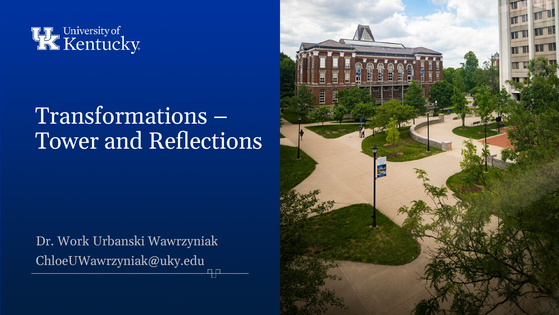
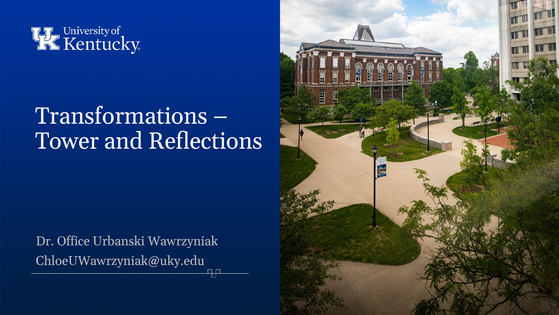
Work: Work -> Office
